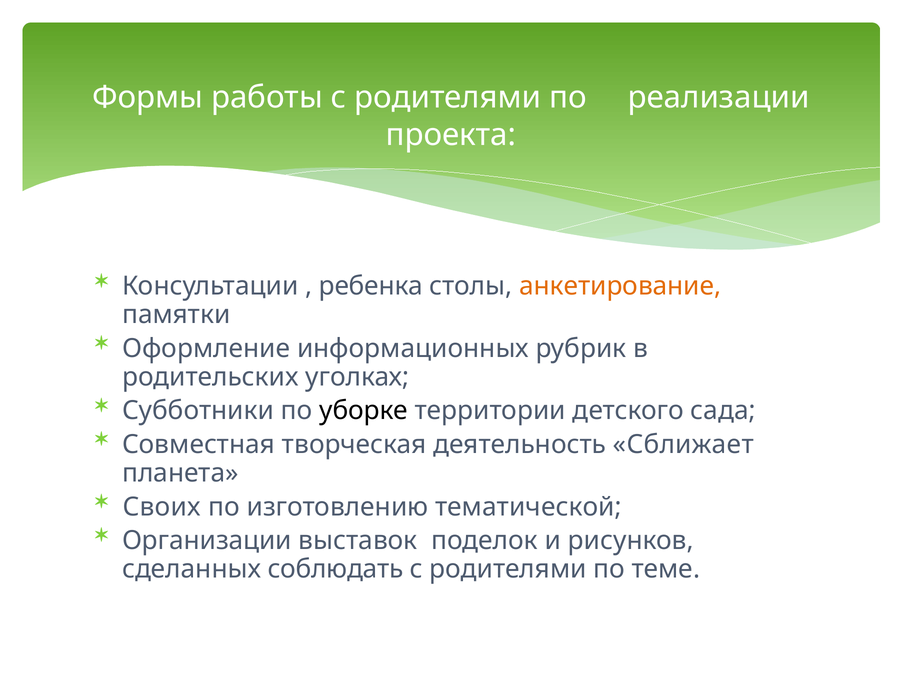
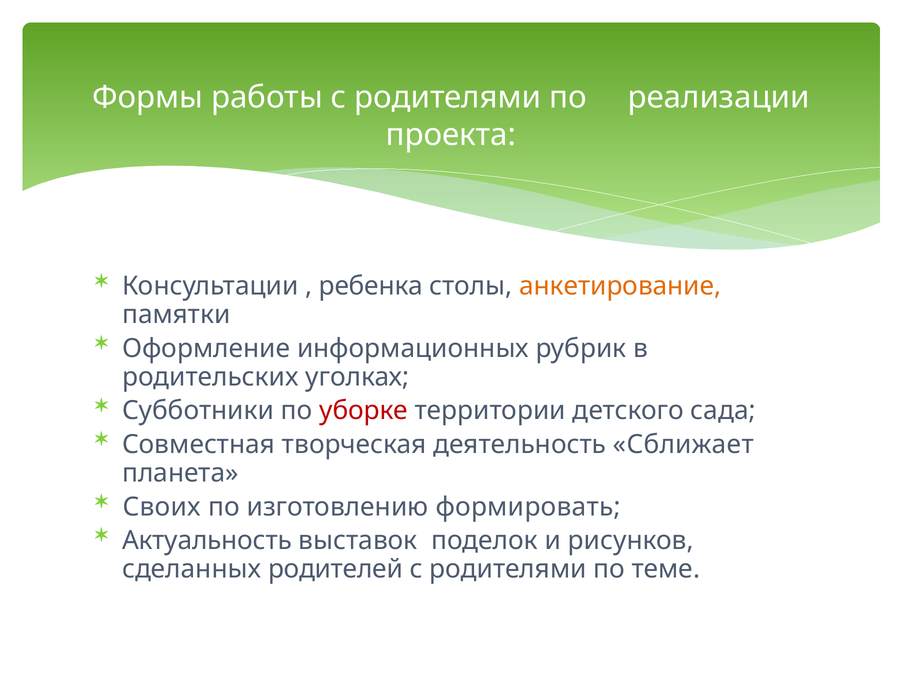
уборке colour: black -> red
тематической: тематической -> формировать
Организации: Организации -> Актуальность
соблюдать: соблюдать -> родителей
